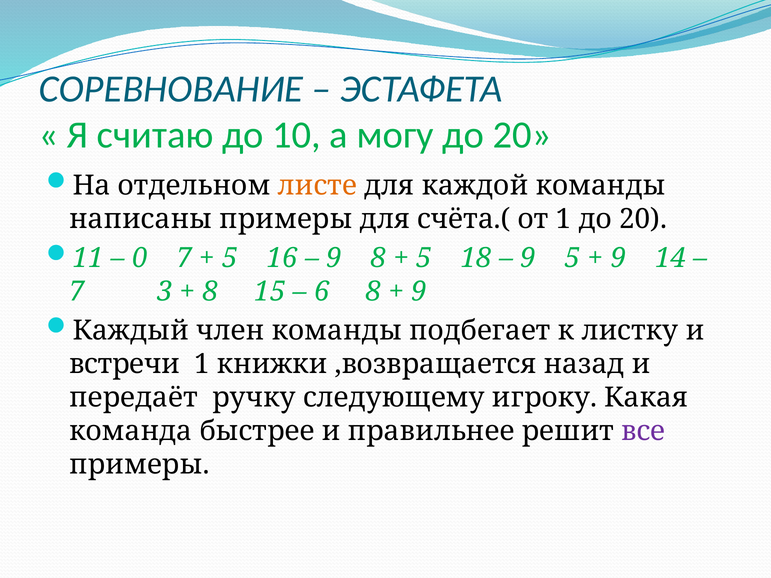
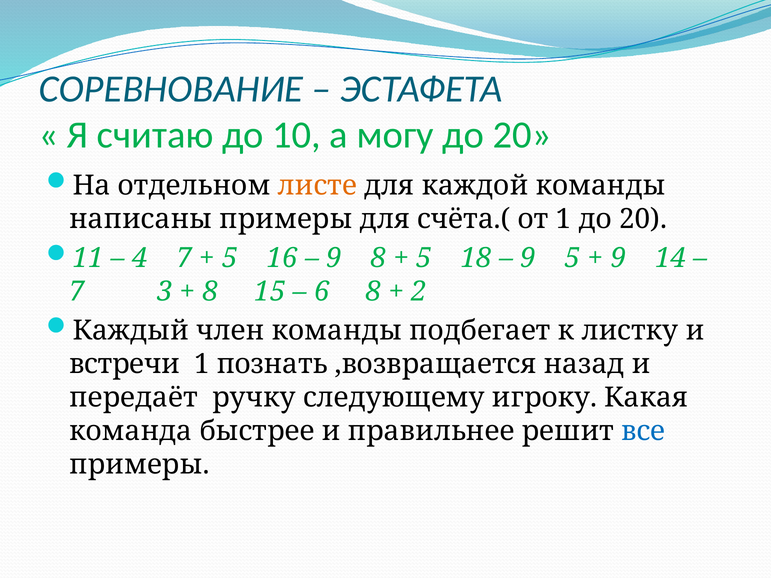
0: 0 -> 4
9 at (419, 292): 9 -> 2
книжки: книжки -> познать
все colour: purple -> blue
